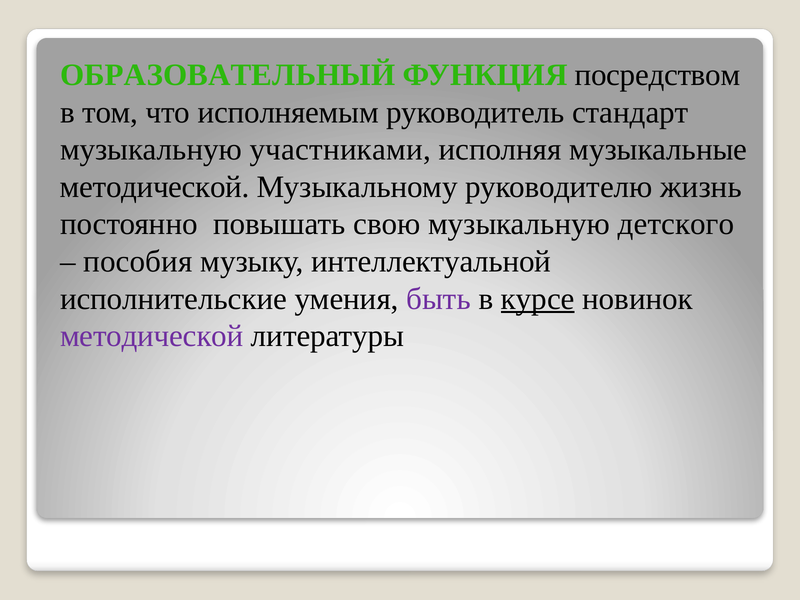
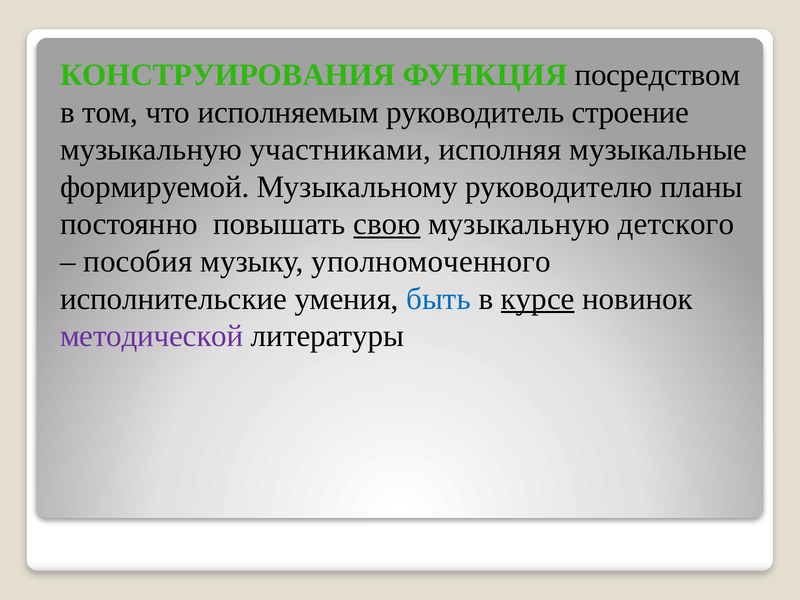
ОБРАЗОВАТЕЛЬНЫЙ: ОБРАЗОВАТЕЛЬНЫЙ -> КОНСТРУИРОВАНИЯ
стандарт: стандарт -> строение
методической at (155, 187): методической -> формируемой
жизнь: жизнь -> планы
свою underline: none -> present
интеллектуальной: интеллектуальной -> уполномоченного
быть colour: purple -> blue
